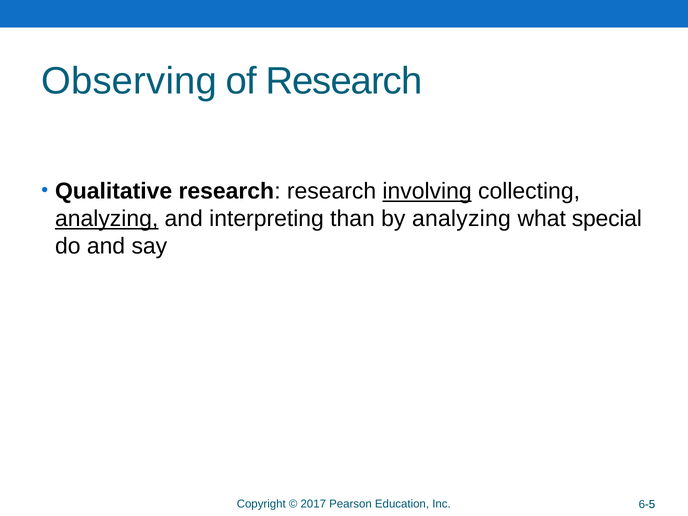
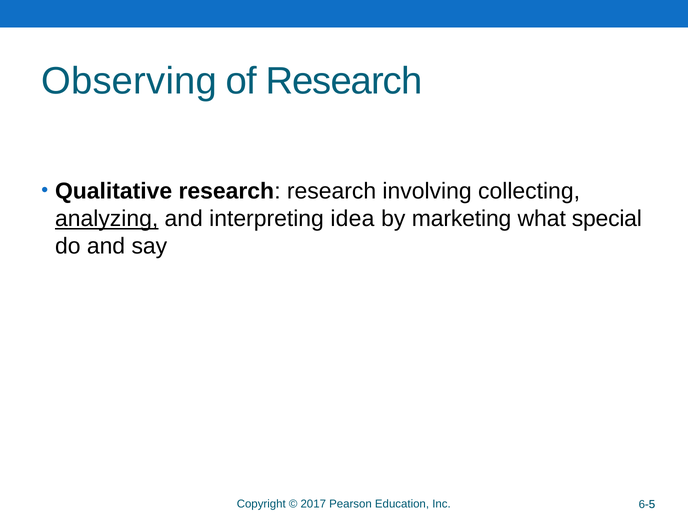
involving underline: present -> none
than: than -> idea
by analyzing: analyzing -> marketing
